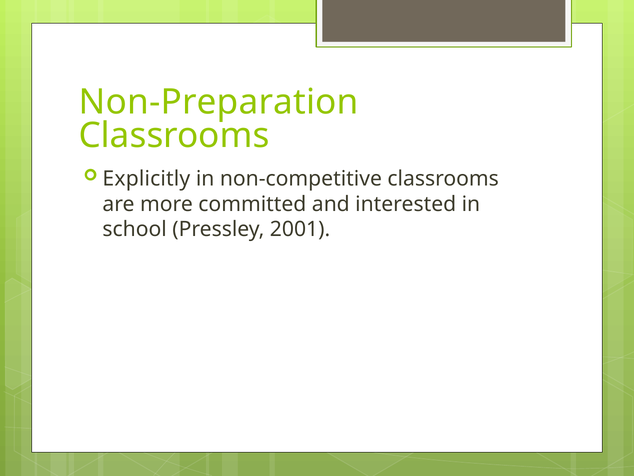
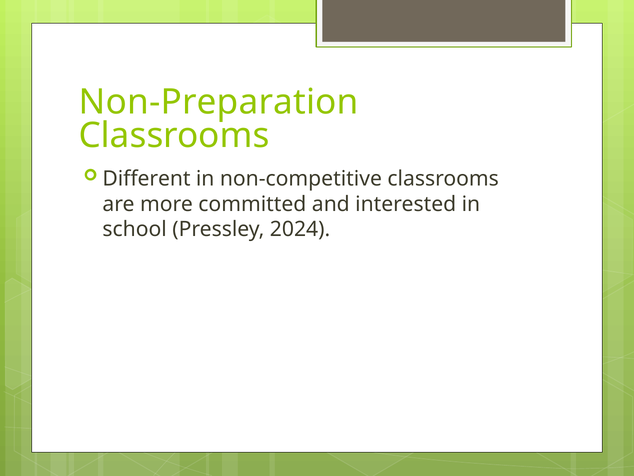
Explicitly: Explicitly -> Different
2001: 2001 -> 2024
